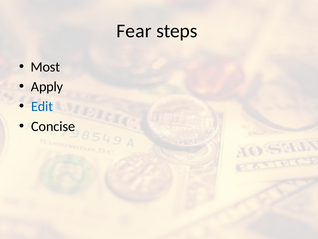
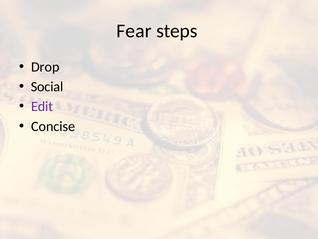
Most: Most -> Drop
Apply: Apply -> Social
Edit colour: blue -> purple
